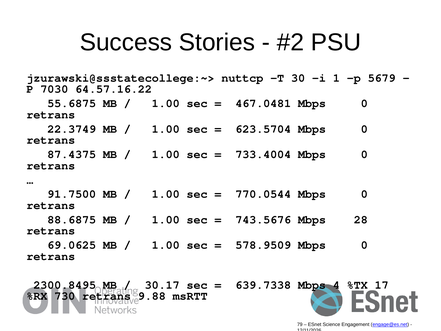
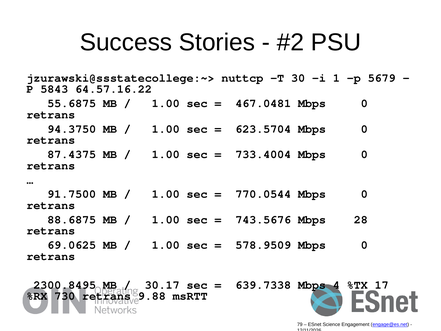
7030: 7030 -> 5843
22.3749: 22.3749 -> 94.3750
